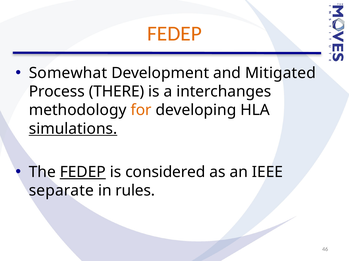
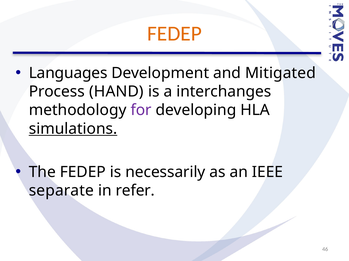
Somewhat: Somewhat -> Languages
THERE: THERE -> HAND
for colour: orange -> purple
FEDEP at (83, 173) underline: present -> none
considered: considered -> necessarily
rules: rules -> refer
